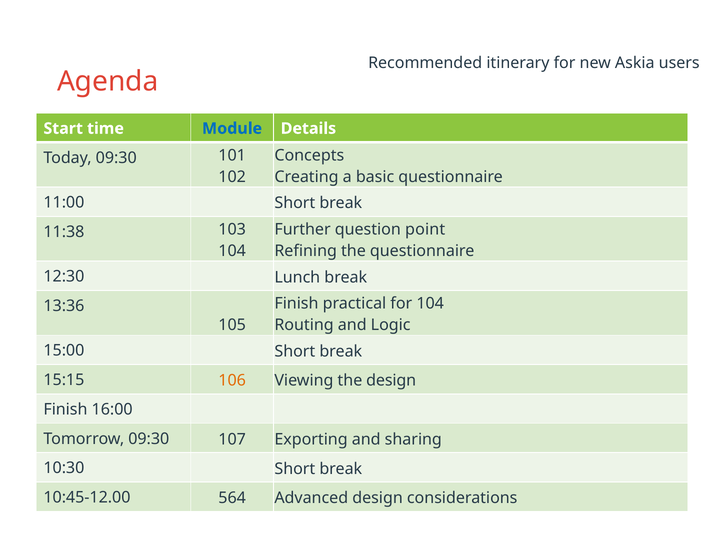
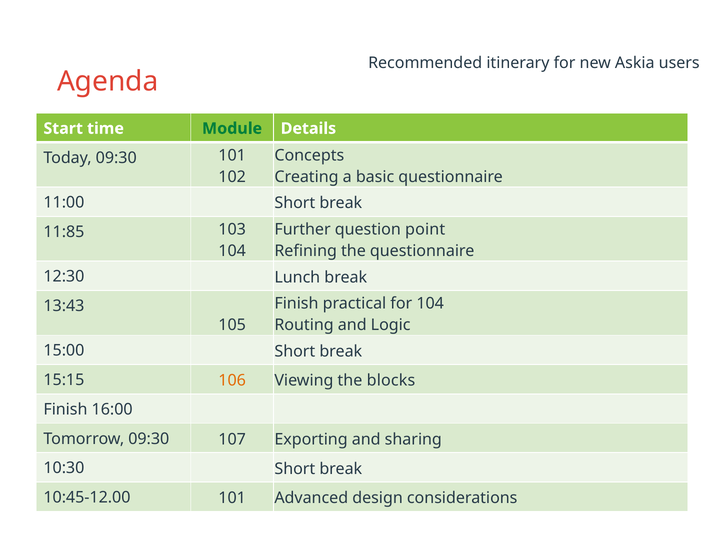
Module colour: blue -> green
11:38: 11:38 -> 11:85
13:36: 13:36 -> 13:43
the design: design -> blocks
10:45-12.00 564: 564 -> 101
